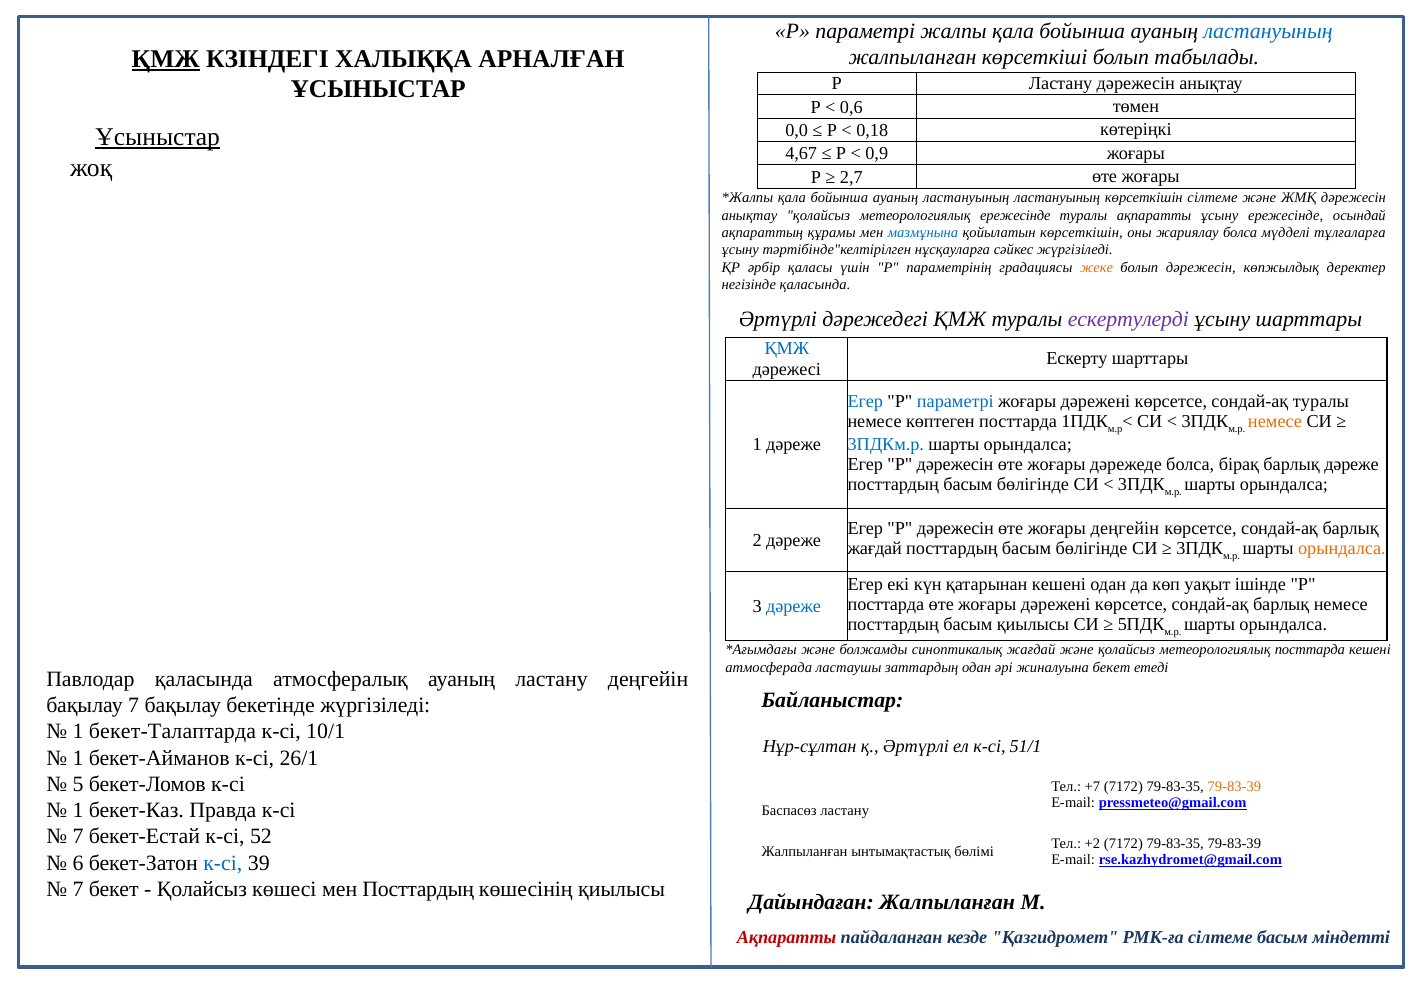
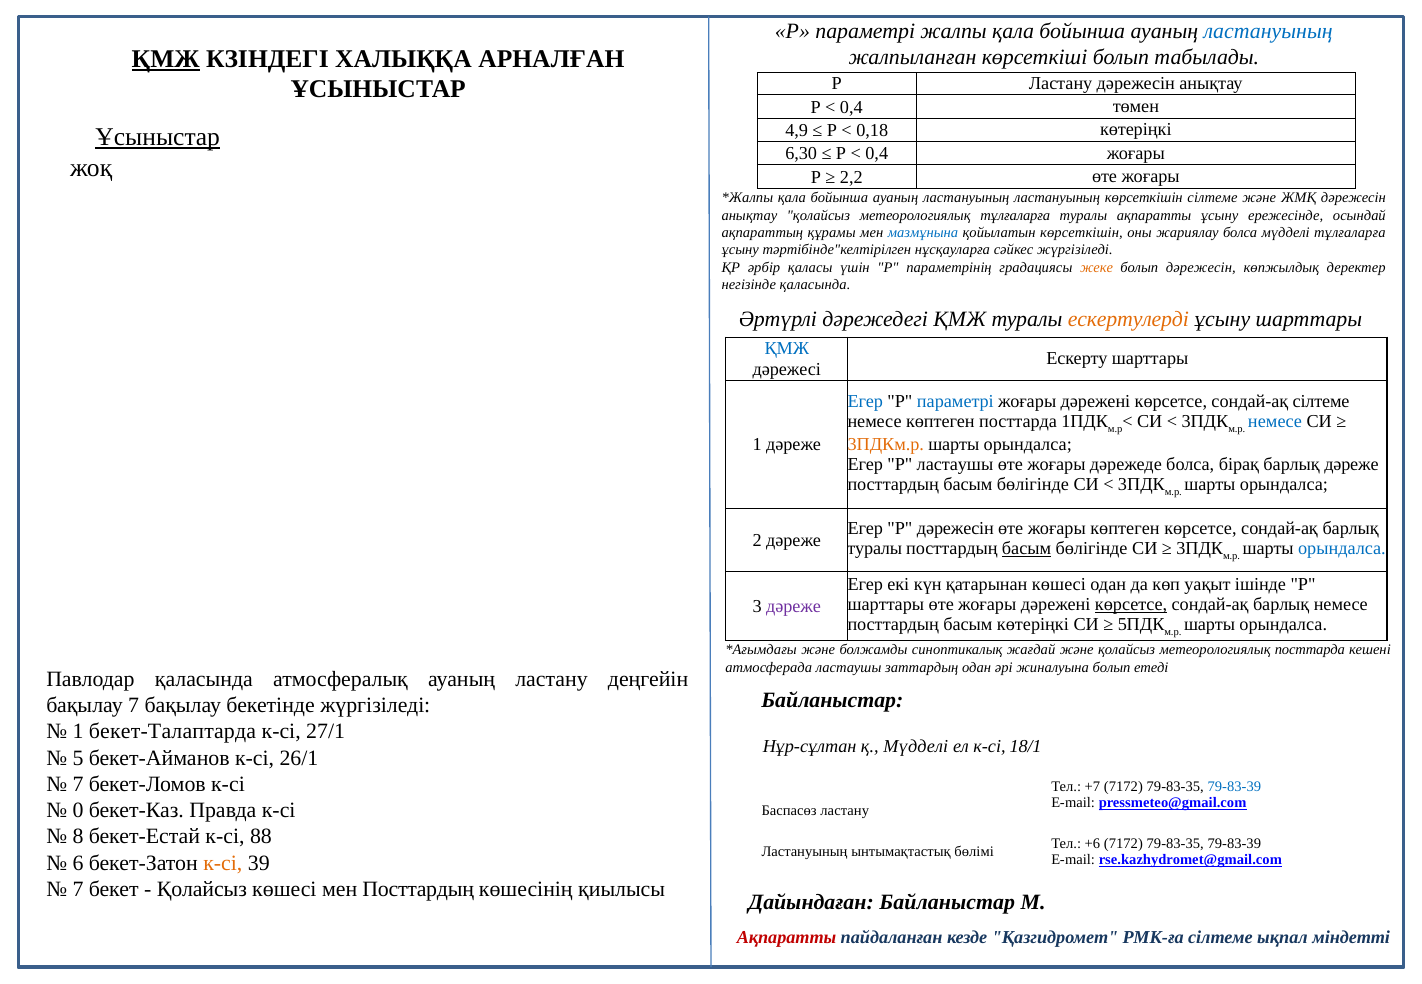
0,6 at (851, 107): 0,6 -> 0,4
0,0: 0,0 -> 4,9
4,67: 4,67 -> 6,30
0,9 at (877, 154): 0,9 -> 0,4
2,7: 2,7 -> 2,2
метеорологиялық ережесінде: ережесінде -> тұлғаларға
ескертулерді colour: purple -> orange
сондай-ақ туралы: туралы -> сілтеме
немесе at (1275, 422) colour: orange -> blue
3ПДКм.р colour: blue -> orange
P дәрежесін: дәрежесін -> ластаушы
жоғары деңгейін: деңгейін -> көптеген
жағдай at (875, 549): жағдай -> туралы
басым at (1027, 549) underline: none -> present
орындалса at (1342, 549) colour: orange -> blue
қатарынан кешені: кешені -> көшесі
посттарда at (886, 605): посттарда -> шарттары
көрсетсе at (1131, 605) underline: none -> present
дәреже at (794, 607) colour: blue -> purple
басым қиылысы: қиылысы -> көтеріңкі
жиналуына бекет: бекет -> болып
10/1: 10/1 -> 27/1
қ Әртүрлі: Әртүрлі -> Мүдделі
51/1: 51/1 -> 18/1
1 at (78, 758): 1 -> 5
5 at (78, 785): 5 -> 7
79-83-39 at (1234, 787) colour: orange -> blue
1 at (78, 811): 1 -> 0
7 at (78, 837): 7 -> 8
52: 52 -> 88
+2: +2 -> +6
Жалпыланған at (805, 852): Жалпыланған -> Ластануының
к-сі at (223, 863) colour: blue -> orange
Дайындаған Жалпыланған: Жалпыланған -> Байланыстар
сілтеме басым: басым -> ықпал
